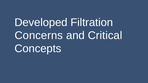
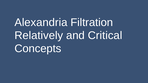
Developed: Developed -> Alexandria
Concerns: Concerns -> Relatively
